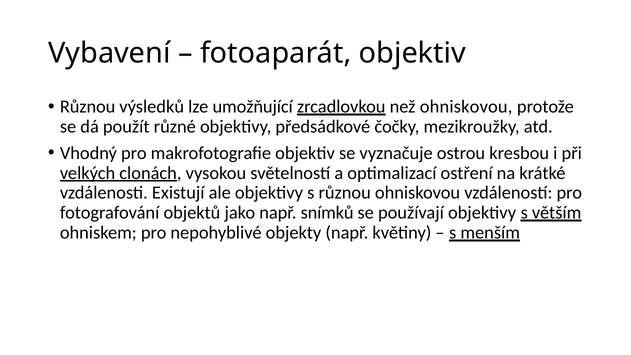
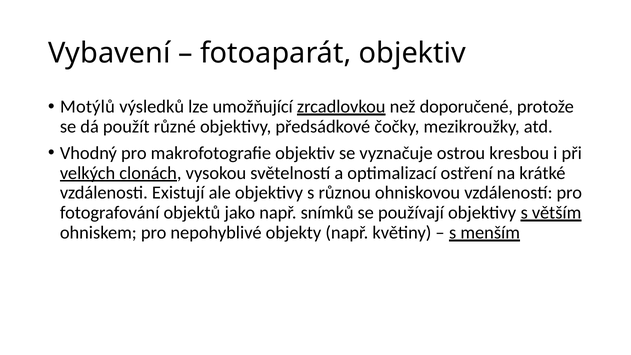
Různou at (88, 107): Různou -> Motýlů
než ohniskovou: ohniskovou -> doporučené
